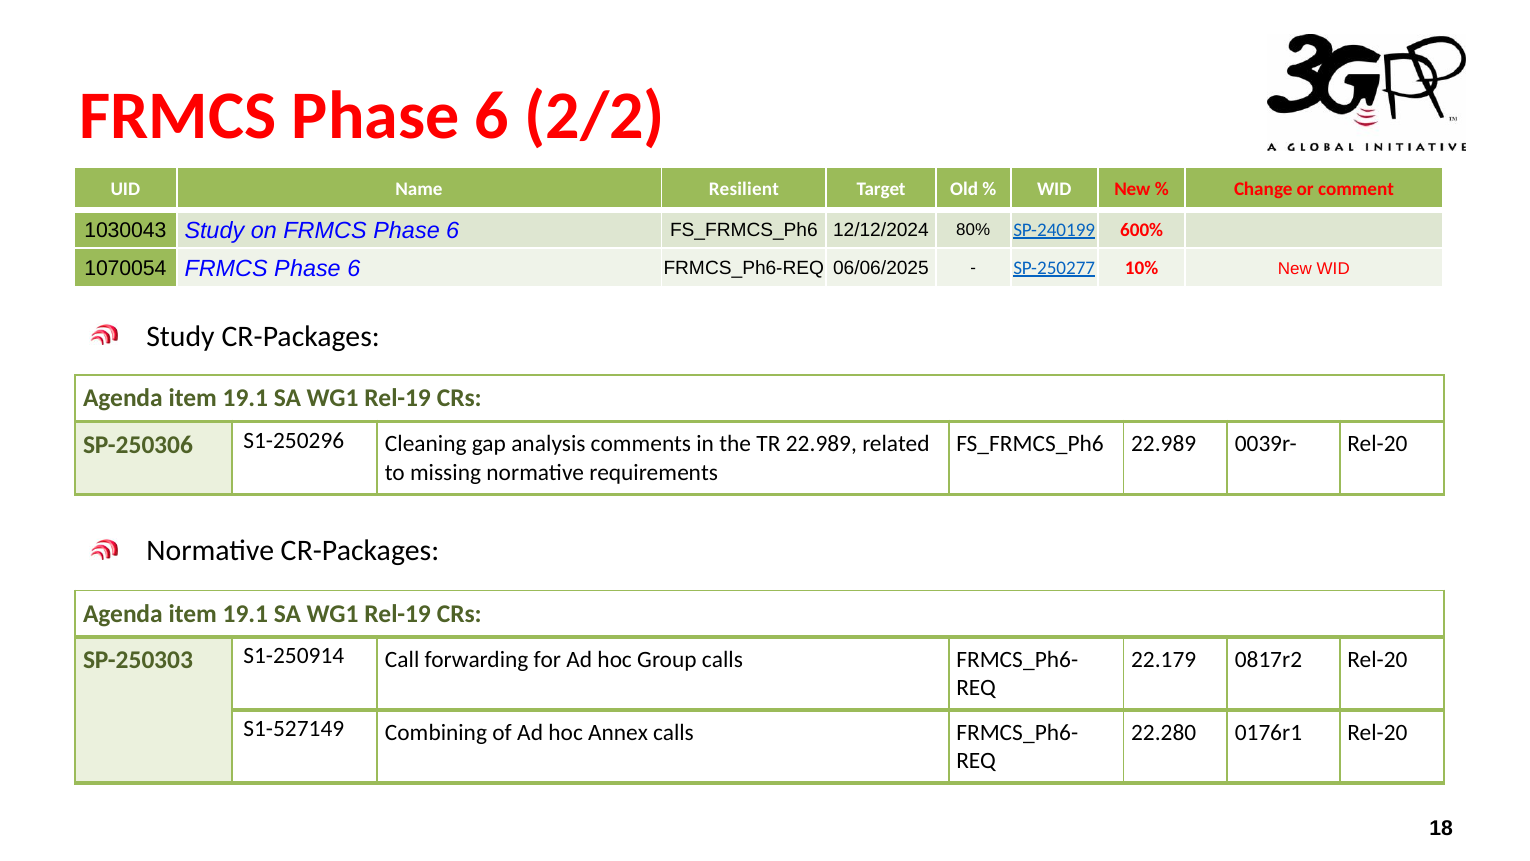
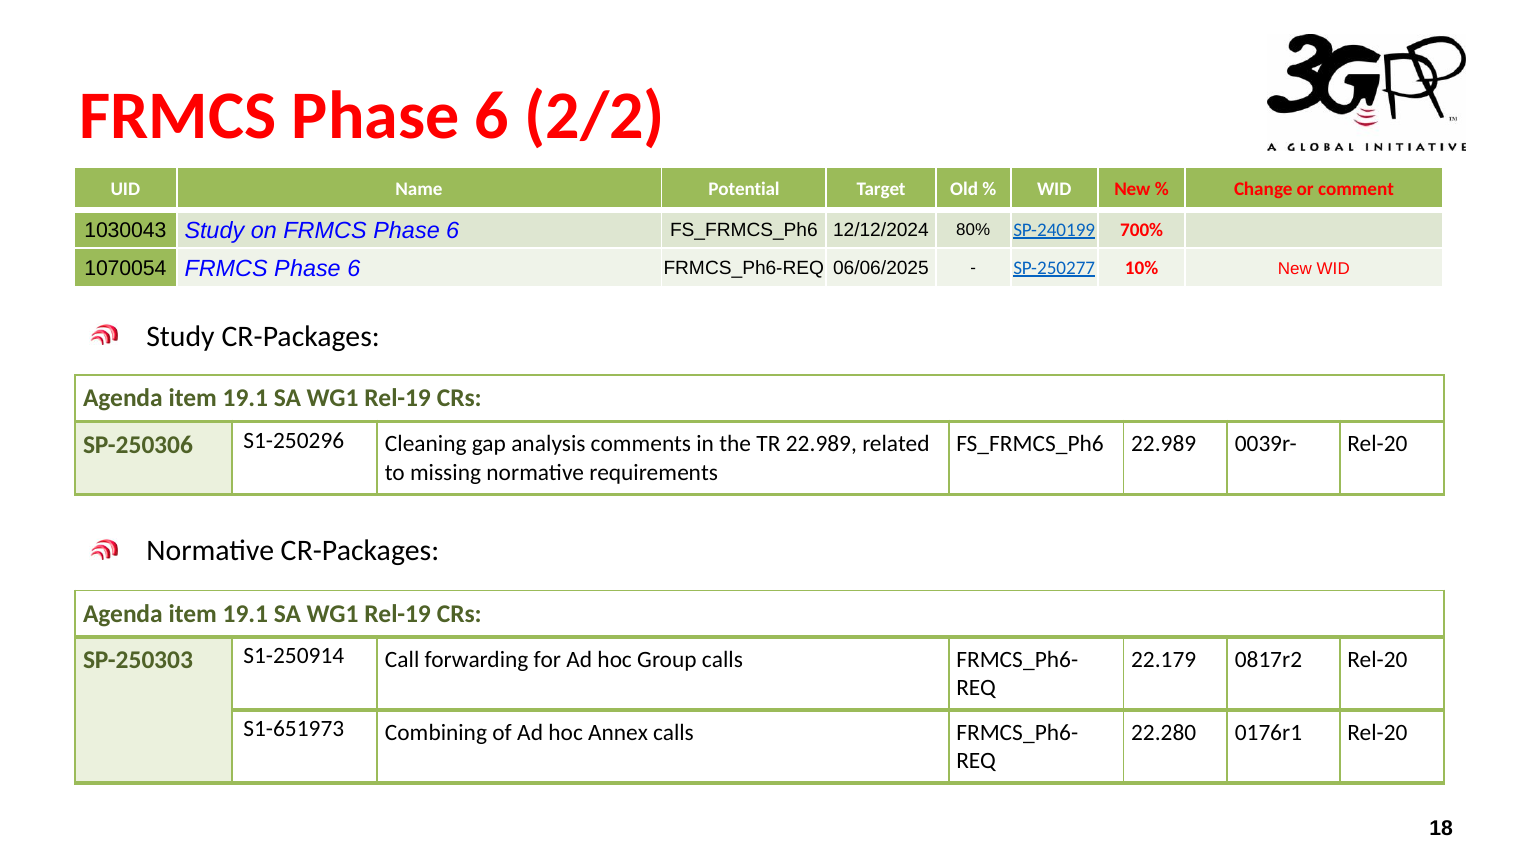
Resilient: Resilient -> Potential
600%: 600% -> 700%
S1-527149: S1-527149 -> S1-651973
